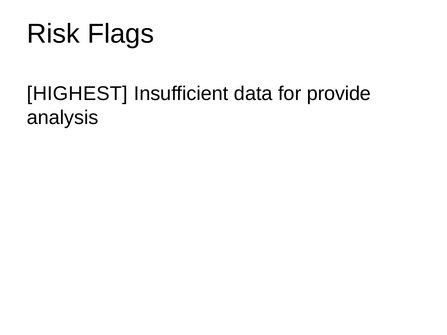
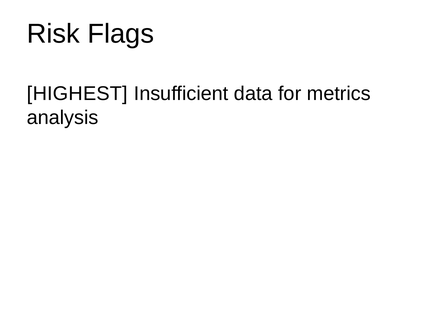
provide: provide -> metrics
